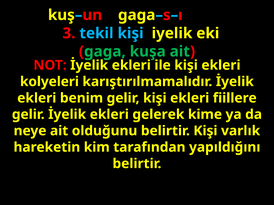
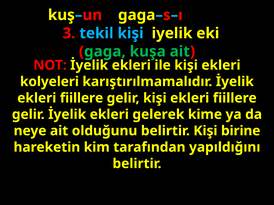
benim at (82, 98): benim -> fiillere
varlık: varlık -> birine
